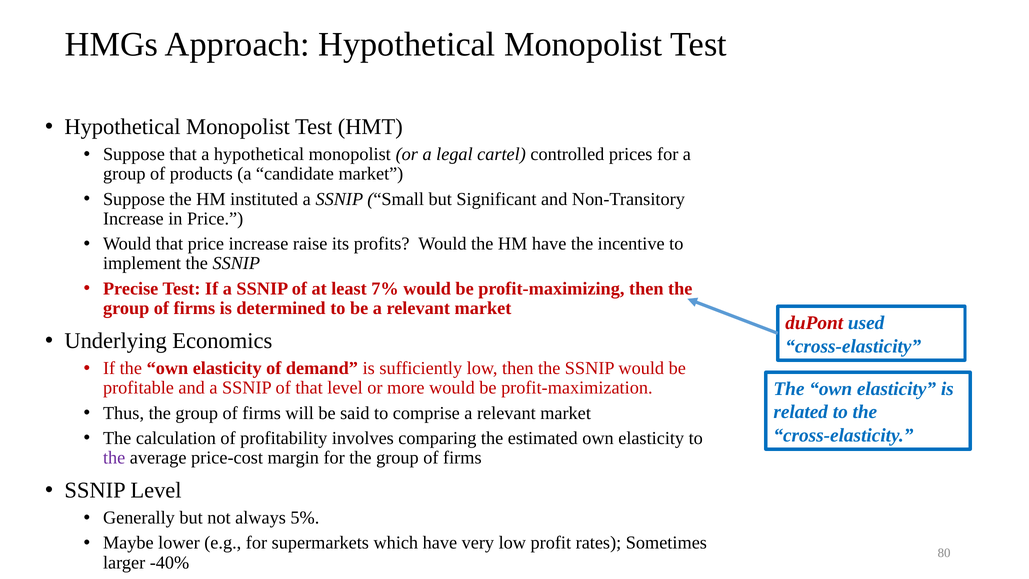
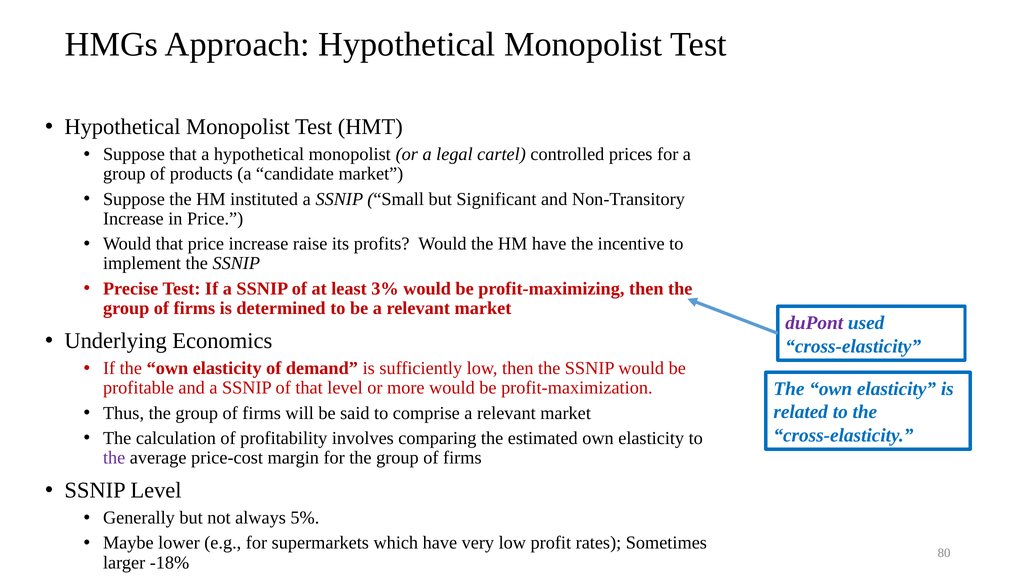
7%: 7% -> 3%
duPont colour: red -> purple
-40%: -40% -> -18%
